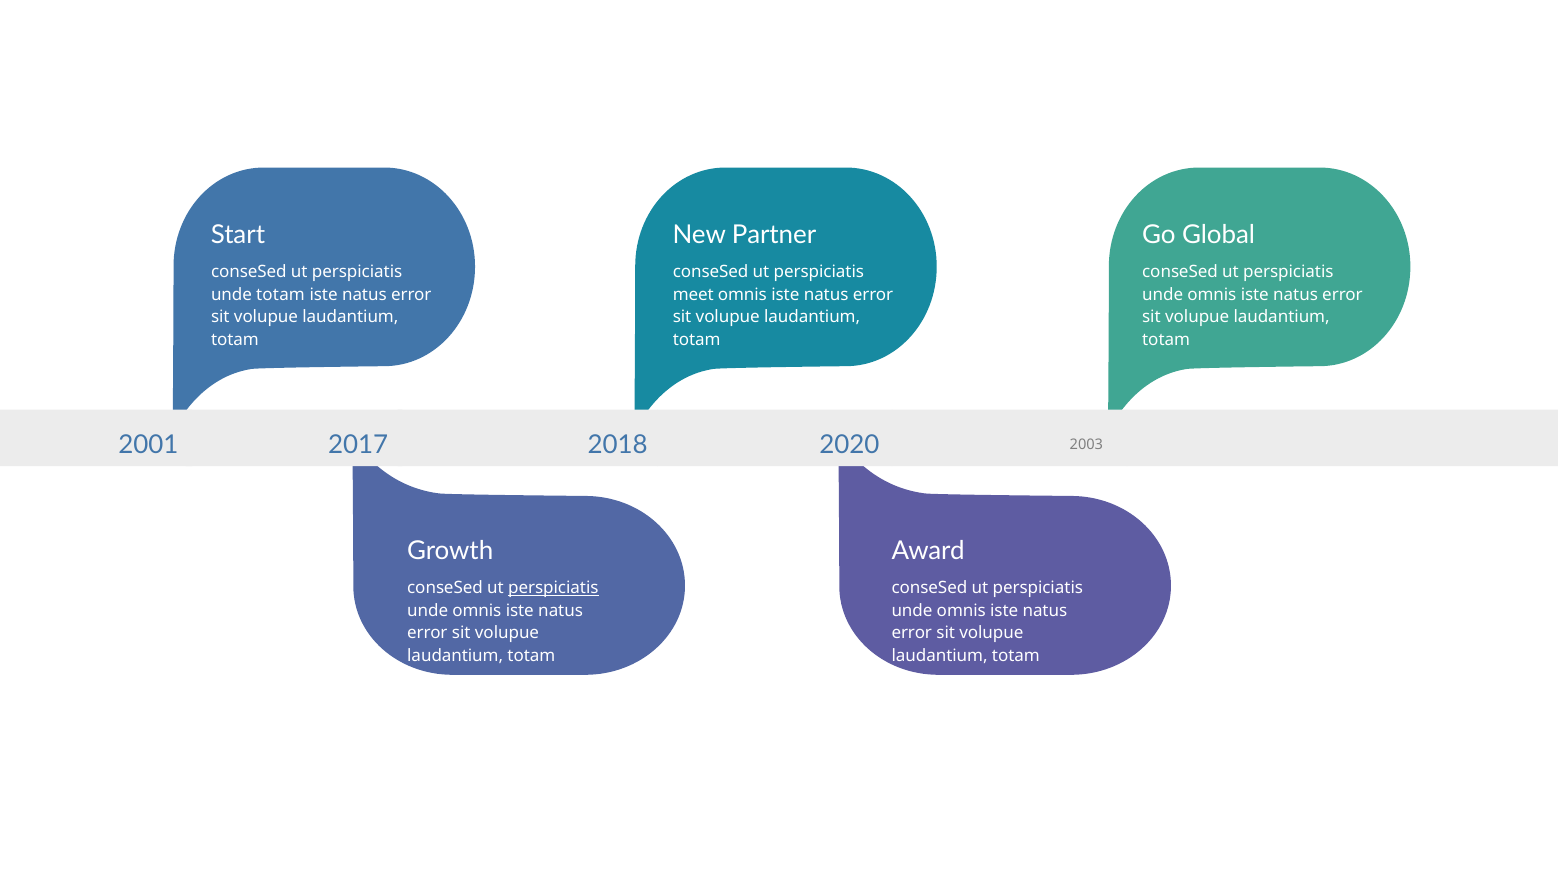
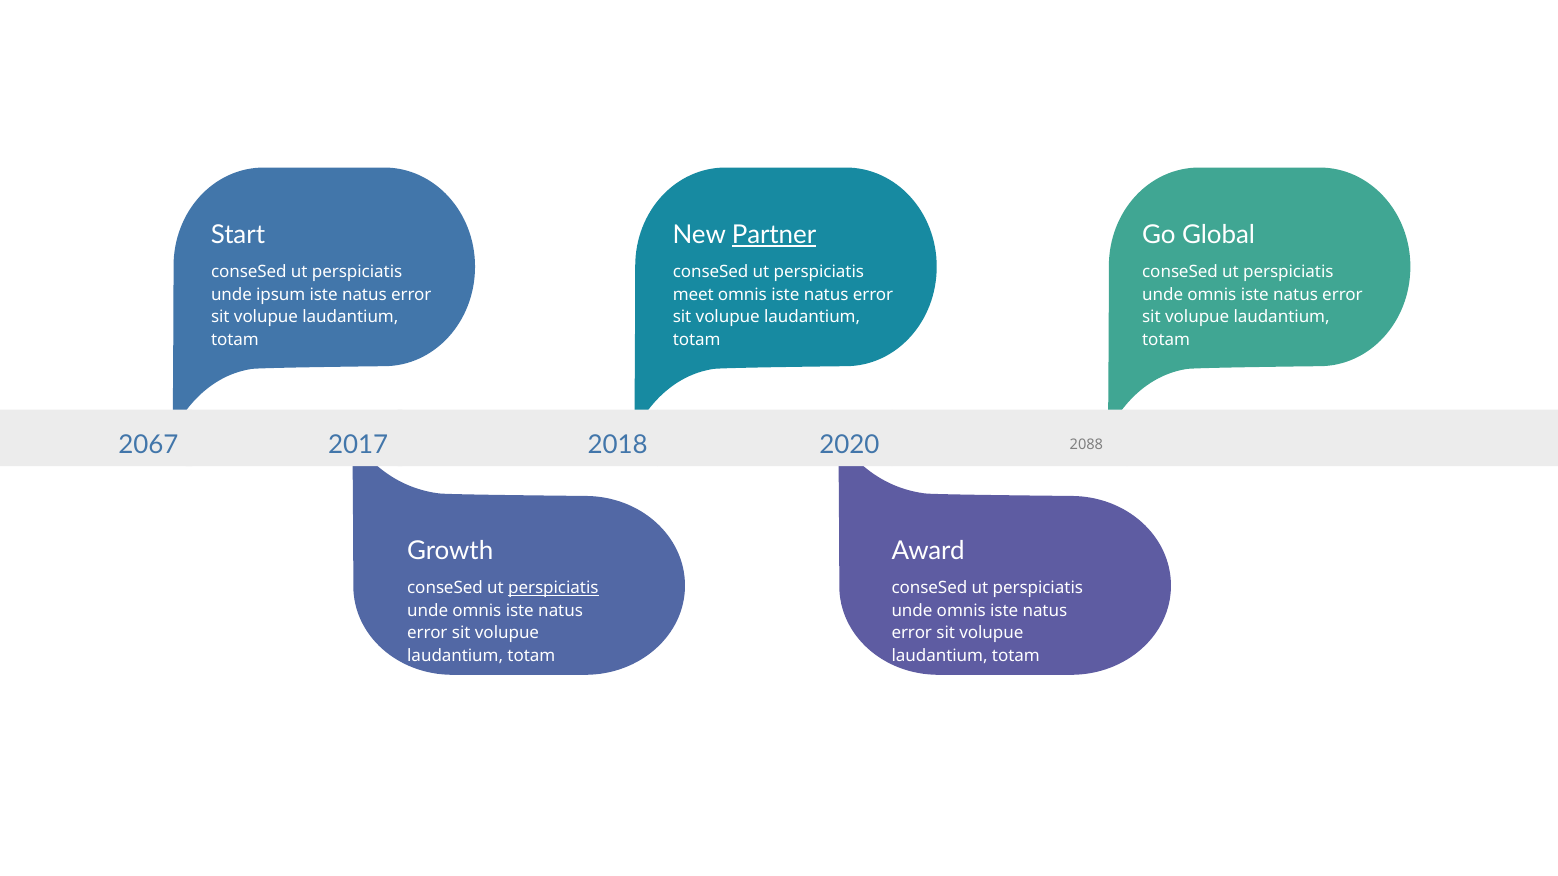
Partner underline: none -> present
unde totam: totam -> ipsum
2001: 2001 -> 2067
2003: 2003 -> 2088
